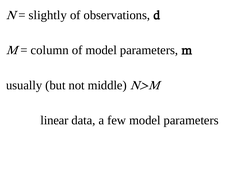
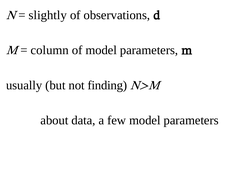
middle: middle -> finding
linear: linear -> about
